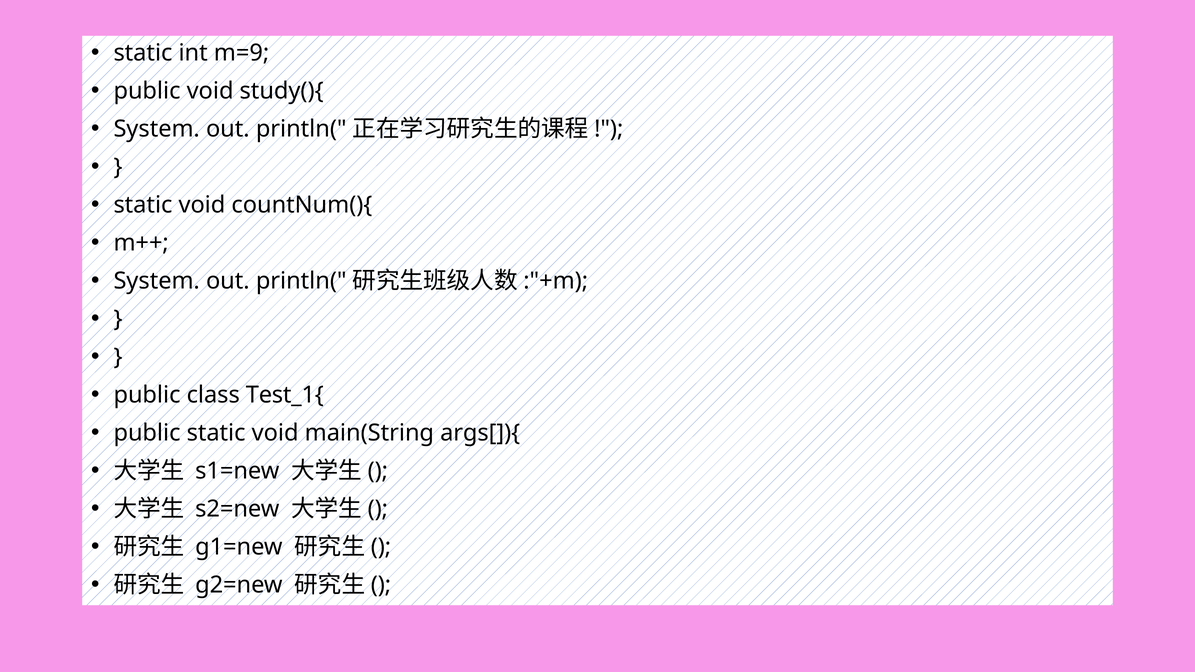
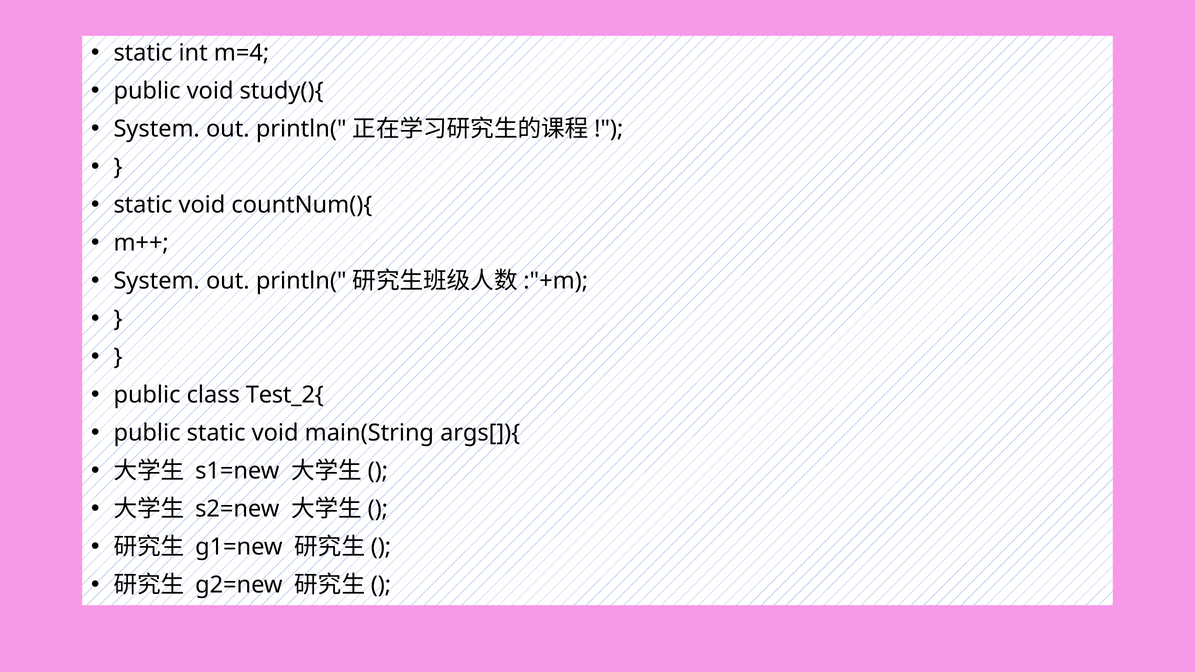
m=9: m=9 -> m=4
Test_1{: Test_1{ -> Test_2{
